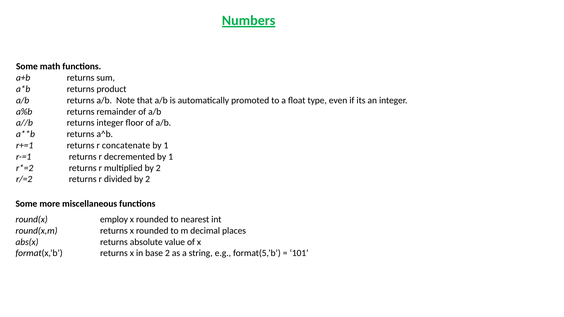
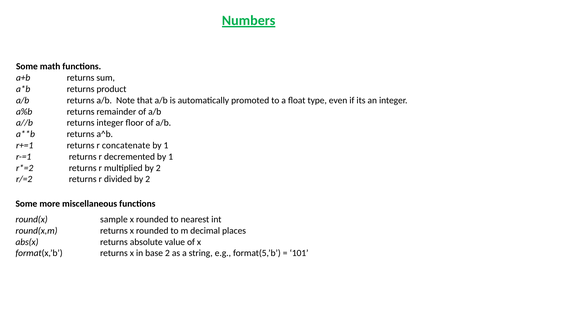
employ: employ -> sample
